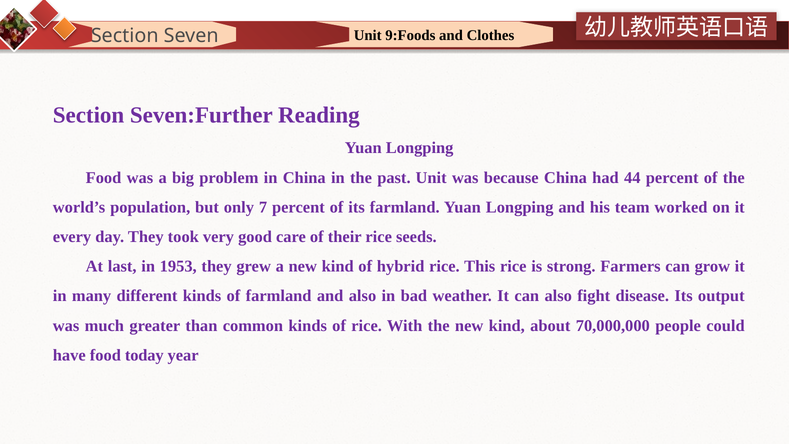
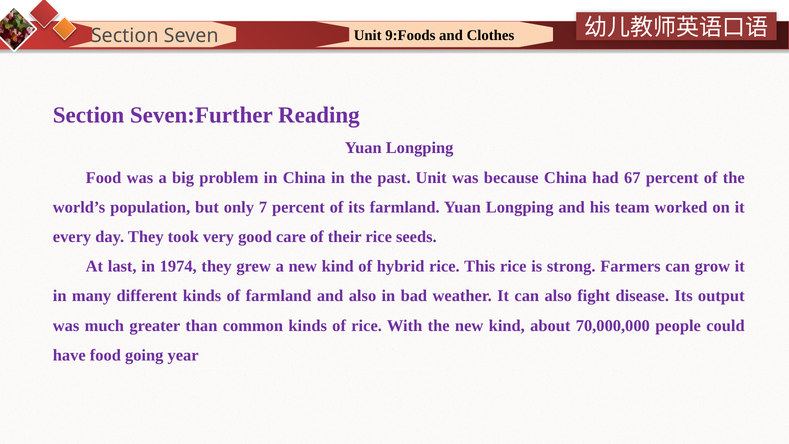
44: 44 -> 67
1953: 1953 -> 1974
today: today -> going
